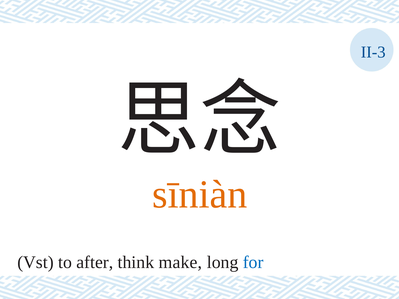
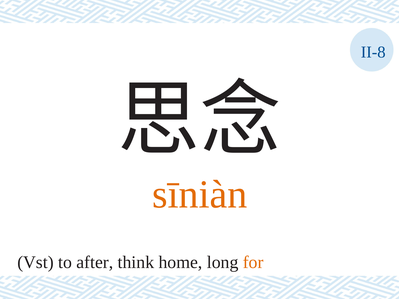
II-3: II-3 -> II-8
make: make -> home
for colour: blue -> orange
